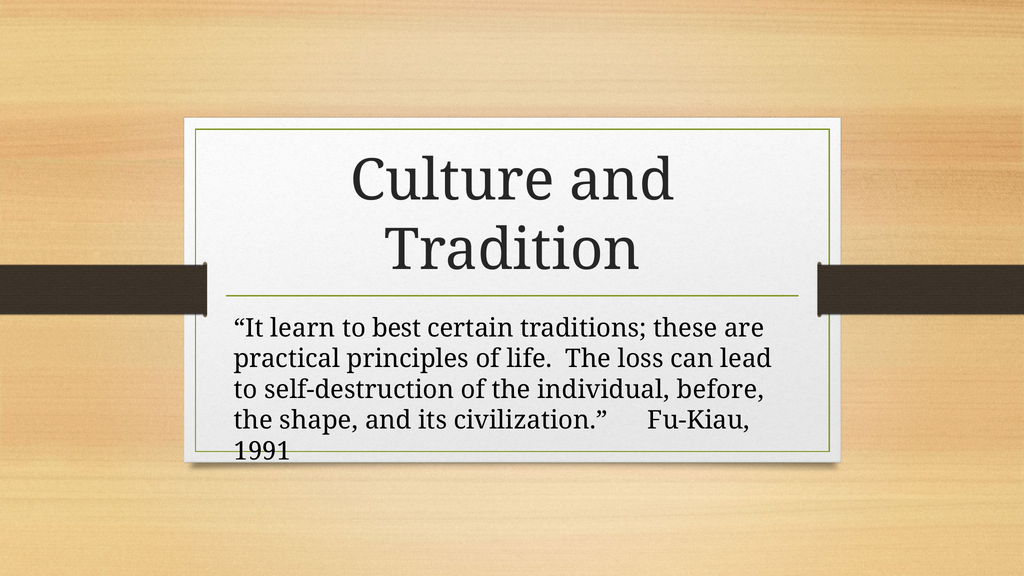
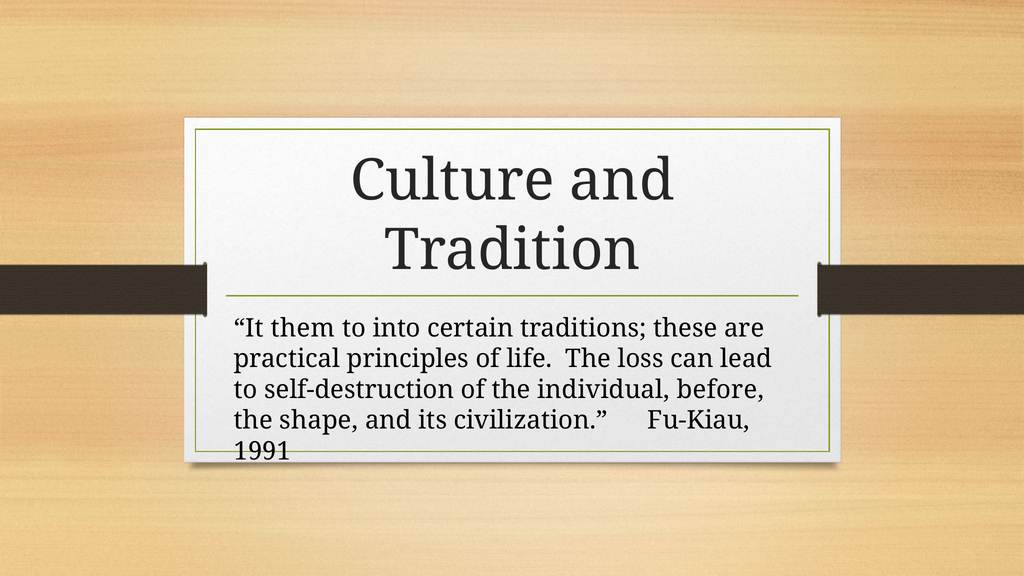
learn: learn -> them
best: best -> into
